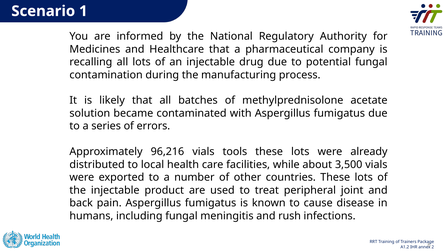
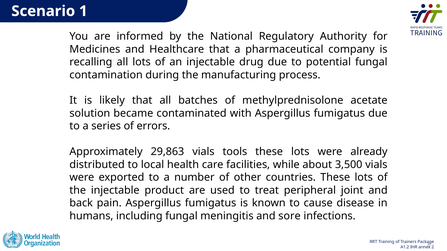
96,216: 96,216 -> 29,863
rush: rush -> sore
